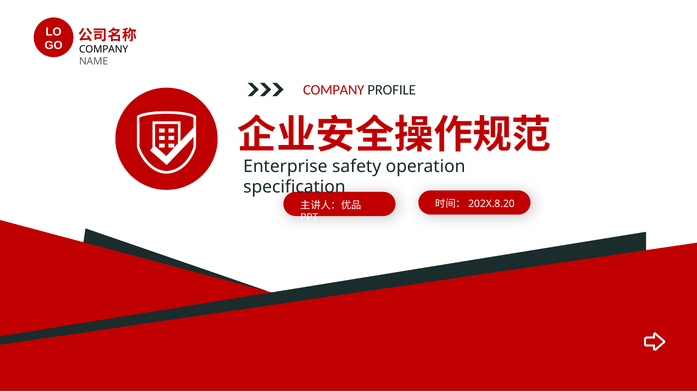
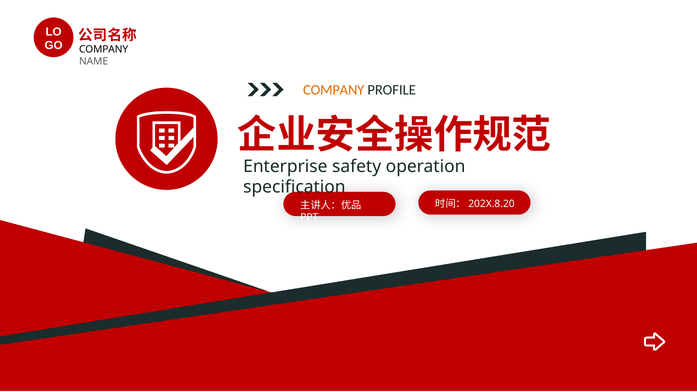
COMPANY at (334, 90) colour: red -> orange
